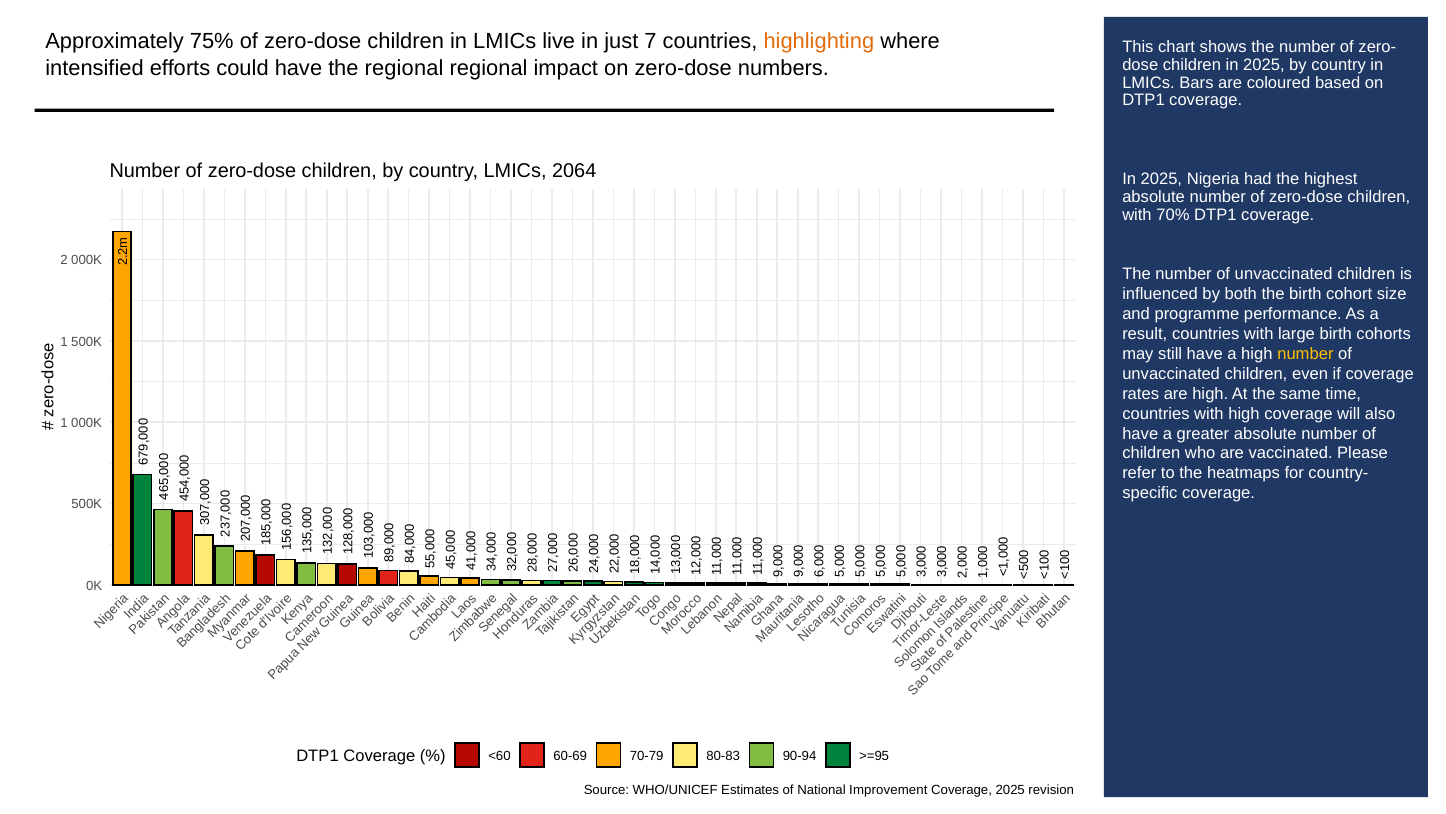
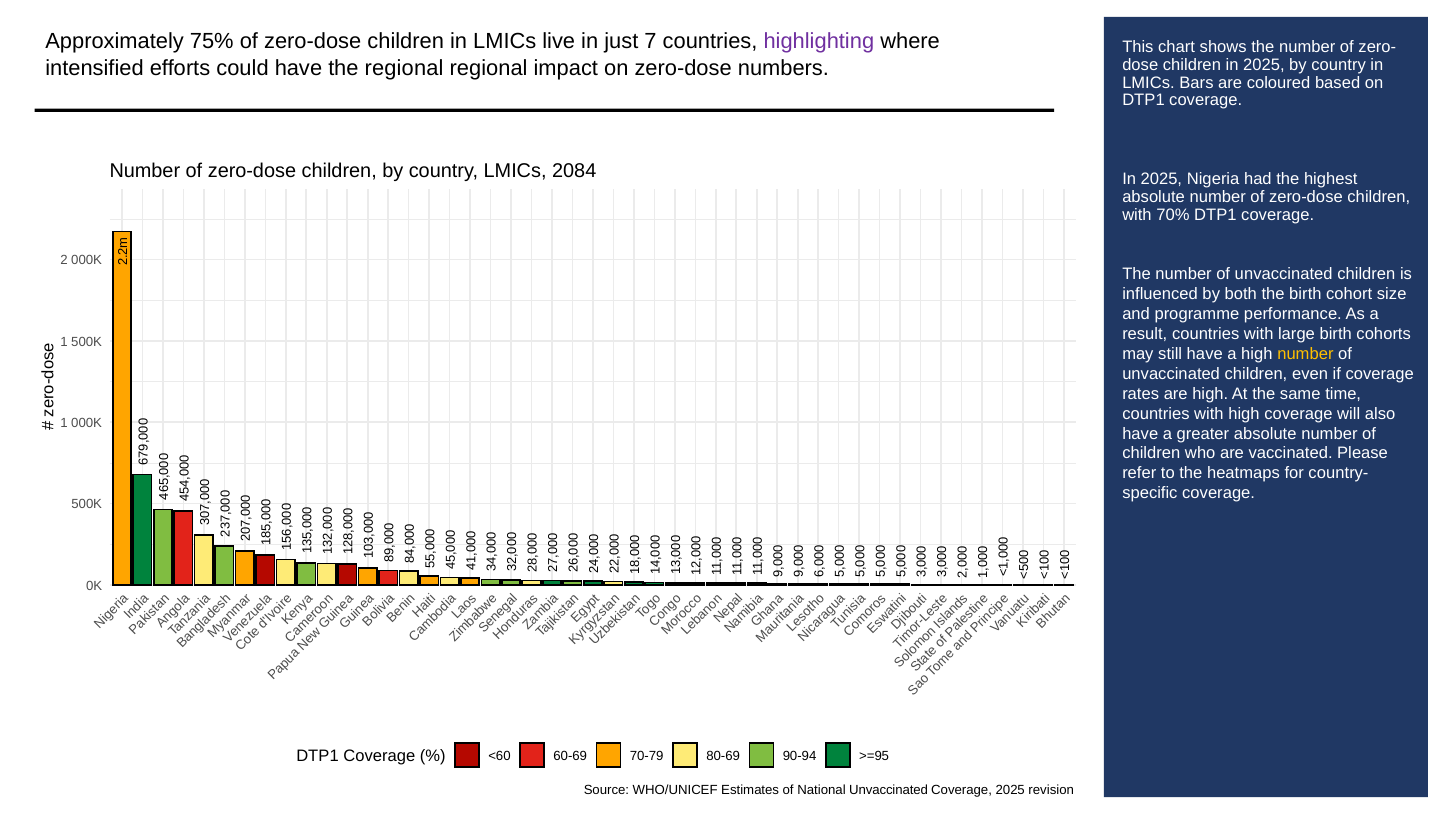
highlighting colour: orange -> purple
2064: 2064 -> 2084
80-83: 80-83 -> 80-69
National Improvement: Improvement -> Unvaccinated
